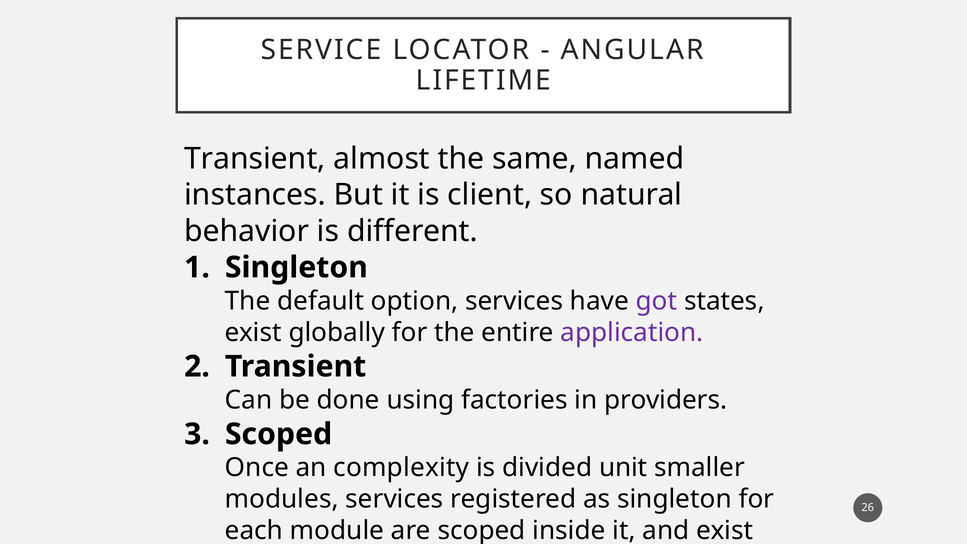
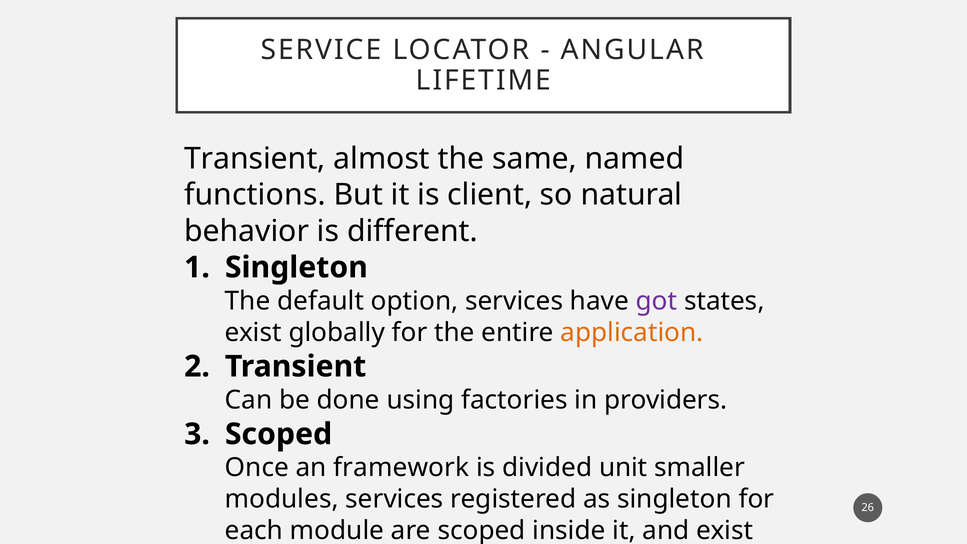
instances: instances -> functions
application colour: purple -> orange
complexity: complexity -> framework
